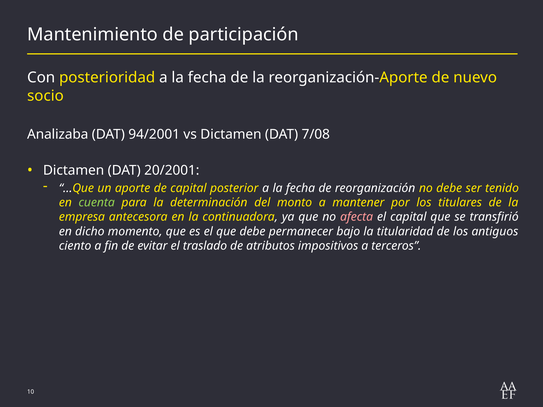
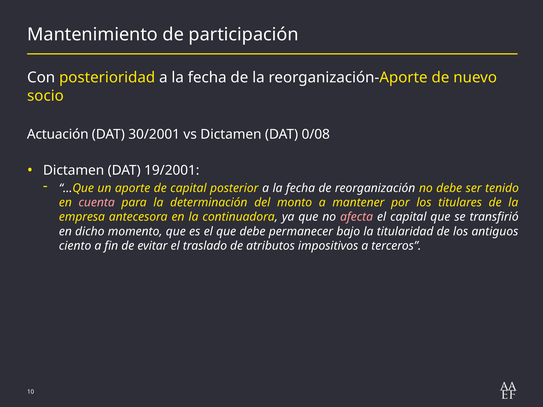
Analizaba: Analizaba -> Actuación
94/2001: 94/2001 -> 30/2001
7/08: 7/08 -> 0/08
20/2001: 20/2001 -> 19/2001
cuenta colour: light green -> pink
